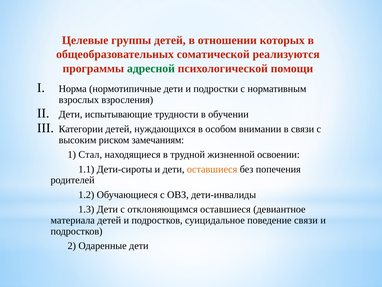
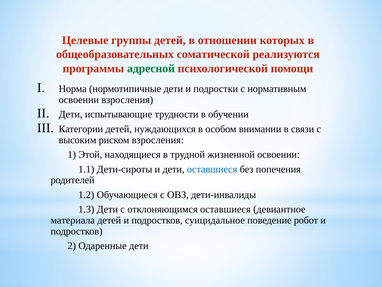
взрослых at (79, 100): взрослых -> освоении
риском замечаниям: замечаниям -> взросления
Стал: Стал -> Этой
оставшиеся at (212, 169) colour: orange -> blue
поведение связи: связи -> робот
